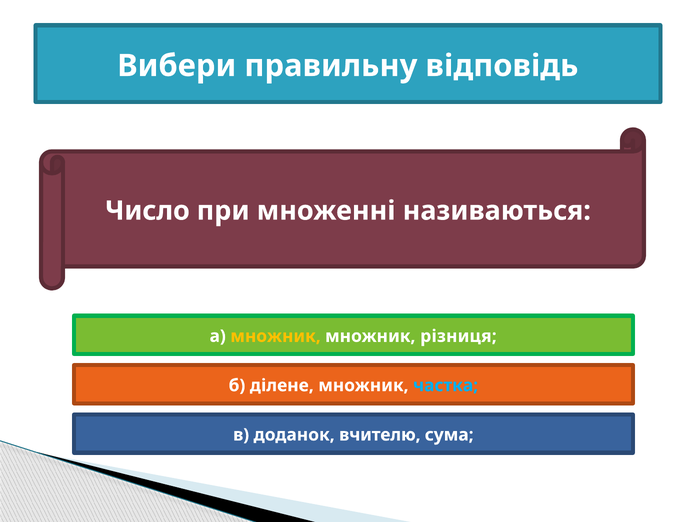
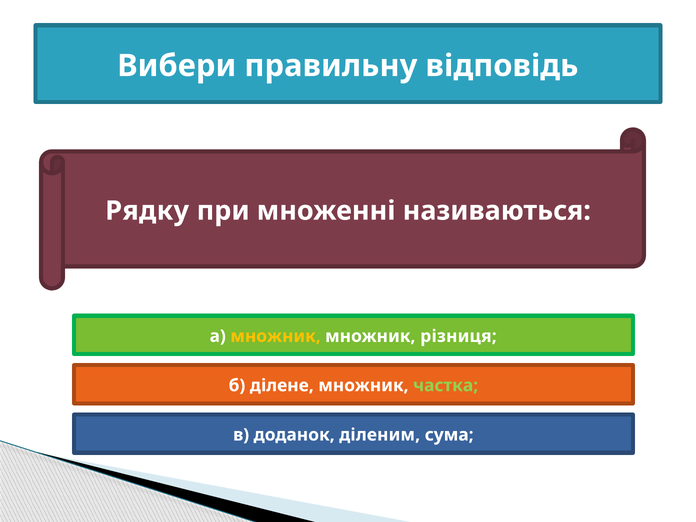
Число: Число -> Рядку
частка colour: light blue -> light green
вчителю: вчителю -> діленим
